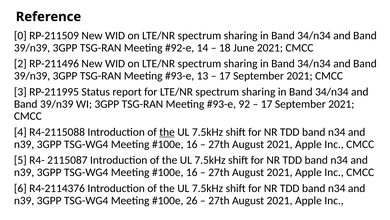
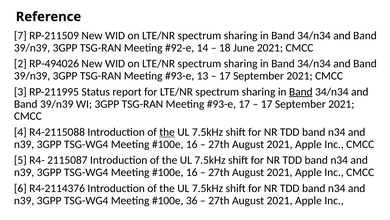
0: 0 -> 7
RP-211496: RP-211496 -> RP-494026
Band at (301, 92) underline: none -> present
92 at (244, 104): 92 -> 17
26: 26 -> 36
